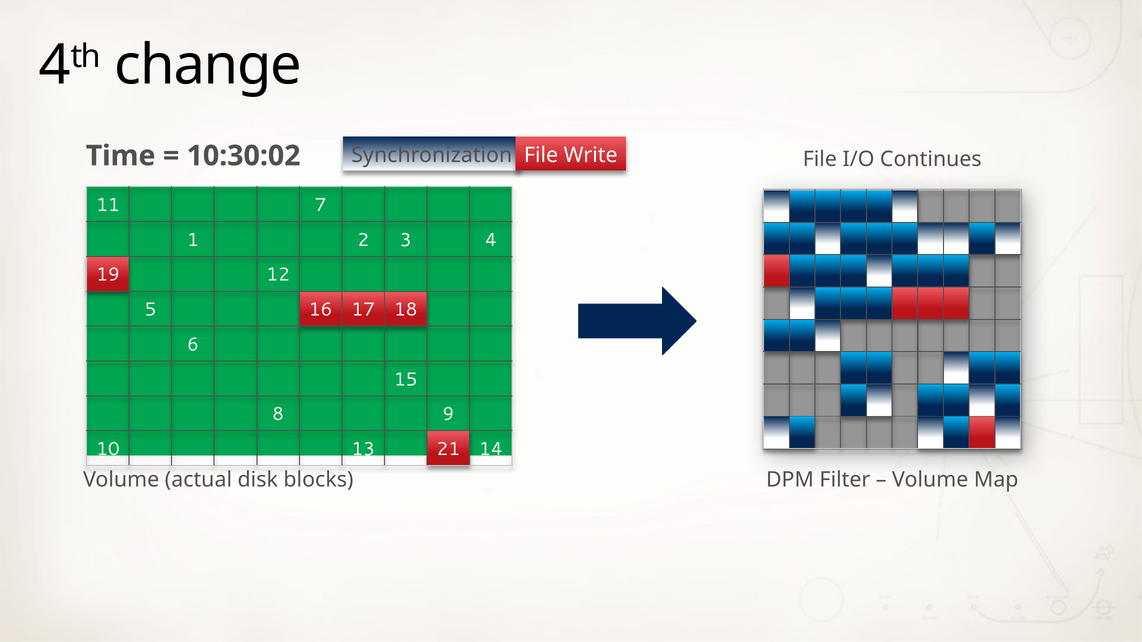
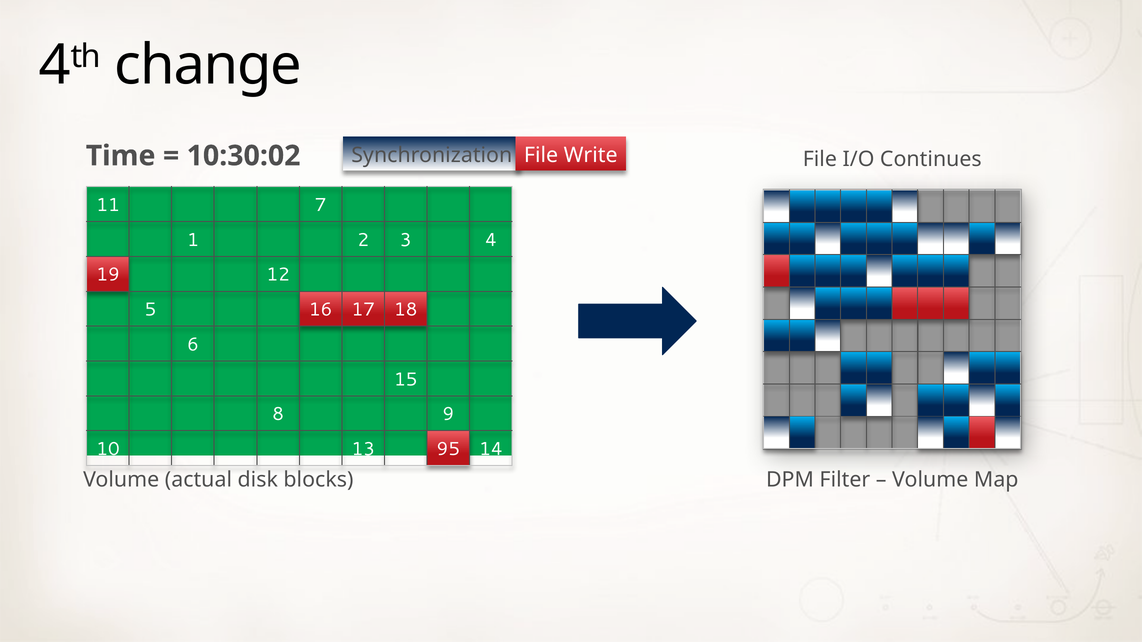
21: 21 -> 95
